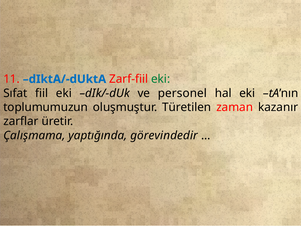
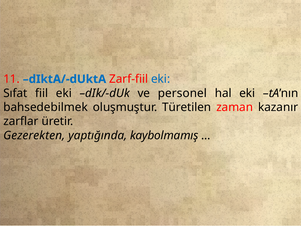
eki at (161, 79) colour: green -> blue
toplumumuzun: toplumumuzun -> bahsedebilmek
Çalışmama: Çalışmama -> Gezerekten
görevindedir: görevindedir -> kaybolmamış
